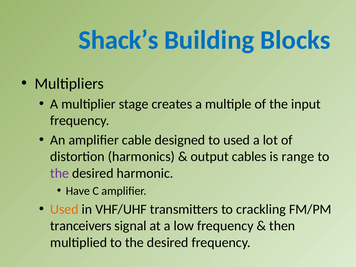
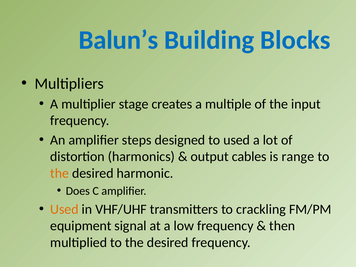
Shack’s: Shack’s -> Balun’s
cable: cable -> steps
the at (60, 173) colour: purple -> orange
Have: Have -> Does
tranceivers: tranceivers -> equipment
